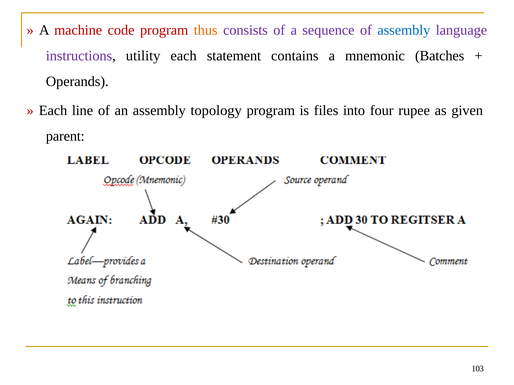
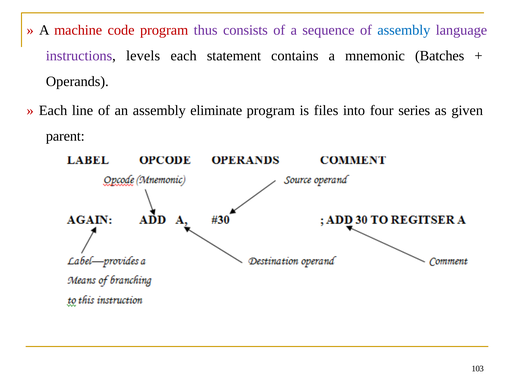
thus colour: orange -> purple
utility: utility -> levels
topology: topology -> eliminate
rupee: rupee -> series
